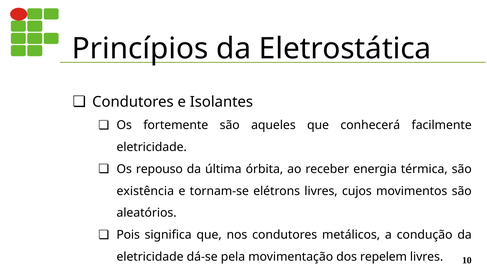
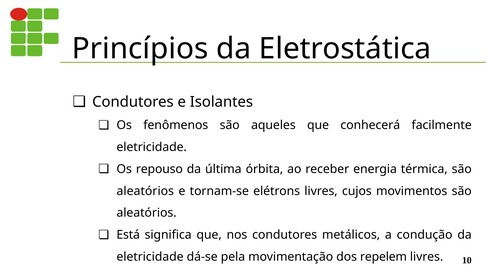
fortemente: fortemente -> fenômenos
existência at (145, 191): existência -> aleatórios
Pois: Pois -> Está
